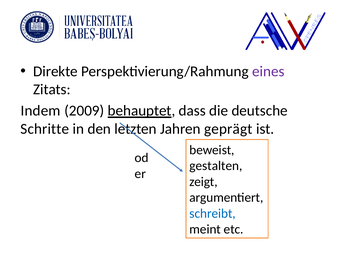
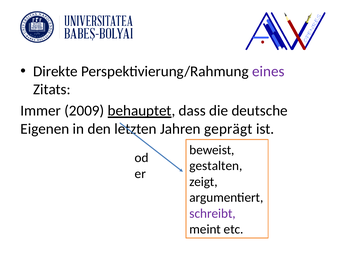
Indem: Indem -> Immer
Schritte: Schritte -> Eigenen
schreibt colour: blue -> purple
